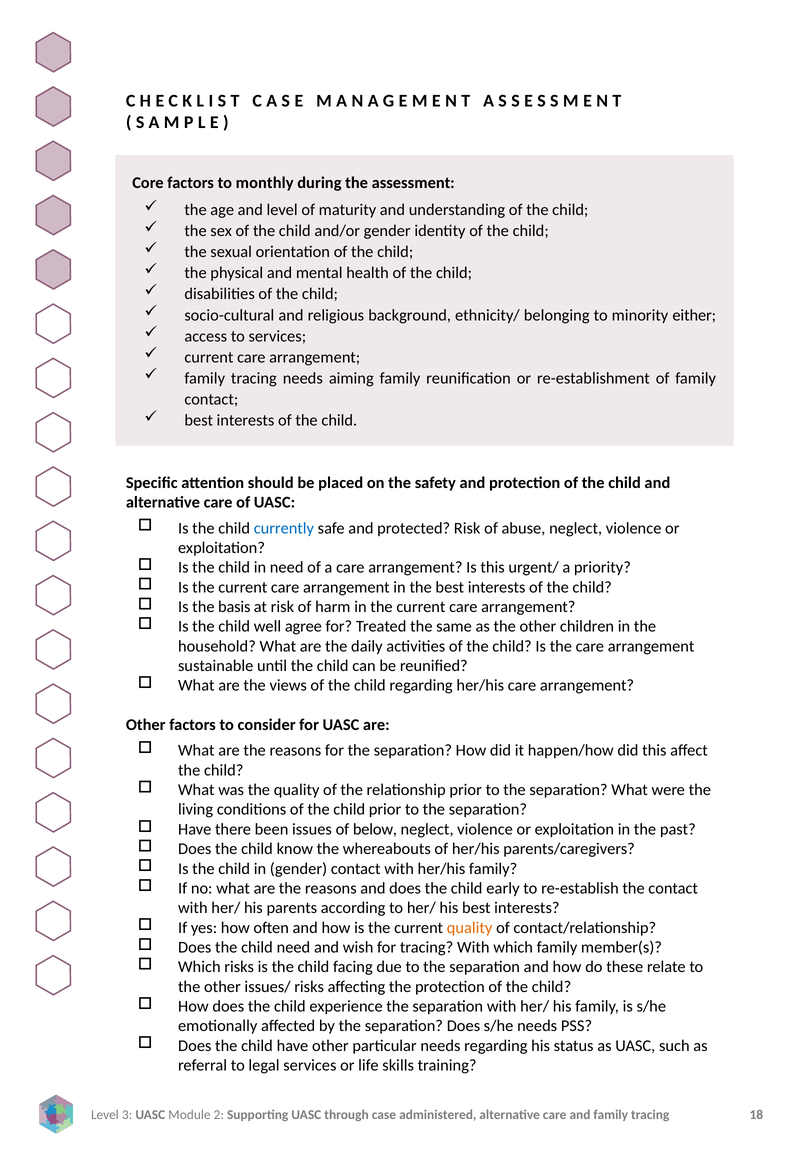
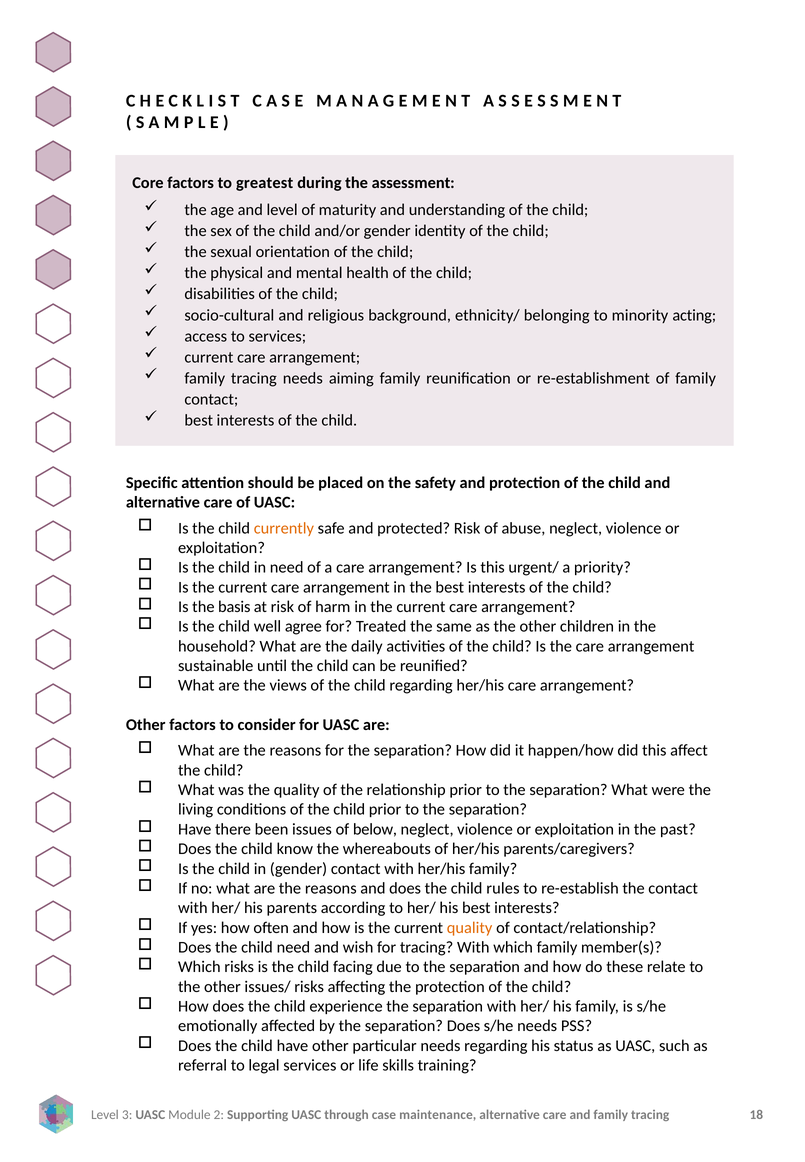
monthly: monthly -> greatest
either: either -> acting
currently colour: blue -> orange
early: early -> rules
administered: administered -> maintenance
